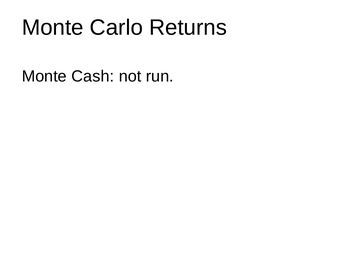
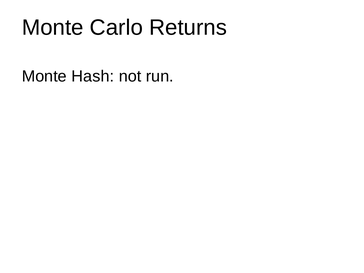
Cash: Cash -> Hash
